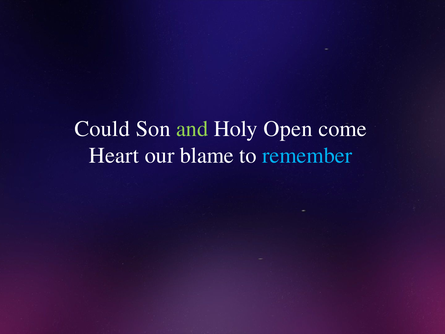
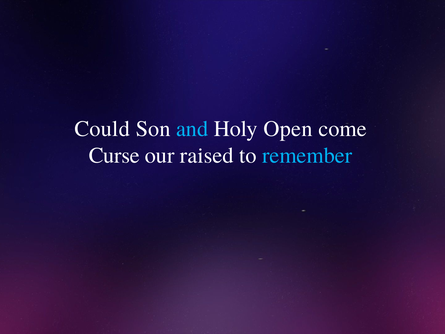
and colour: light green -> light blue
Heart: Heart -> Curse
blame: blame -> raised
